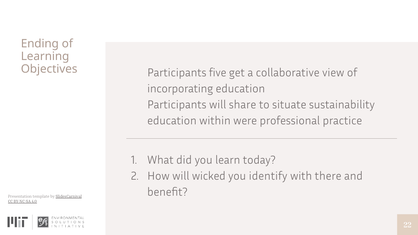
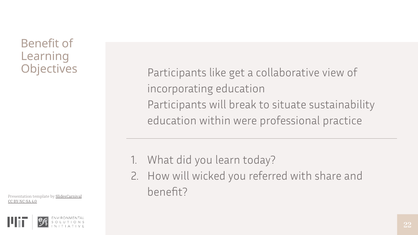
Ending at (40, 44): Ending -> Benefit
five: five -> like
share: share -> break
identify: identify -> referred
there: there -> share
